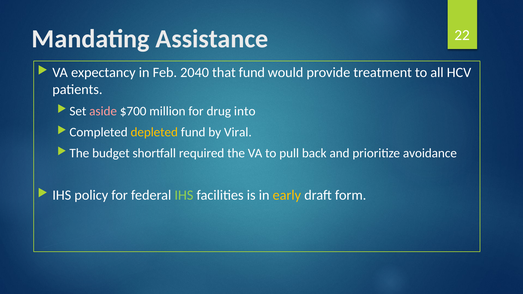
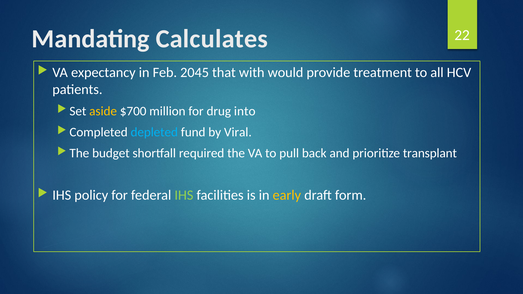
Assistance: Assistance -> Calculates
2040: 2040 -> 2045
that fund: fund -> with
aside colour: pink -> yellow
depleted colour: yellow -> light blue
avoidance: avoidance -> transplant
